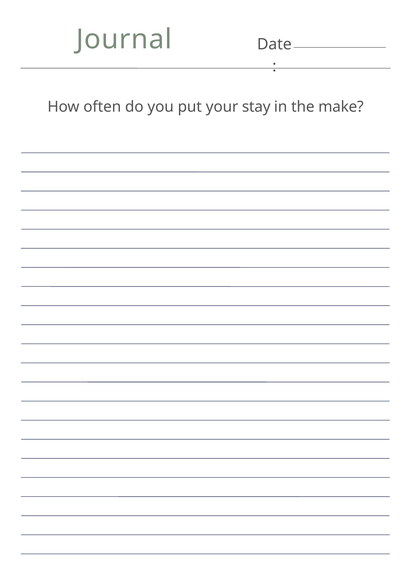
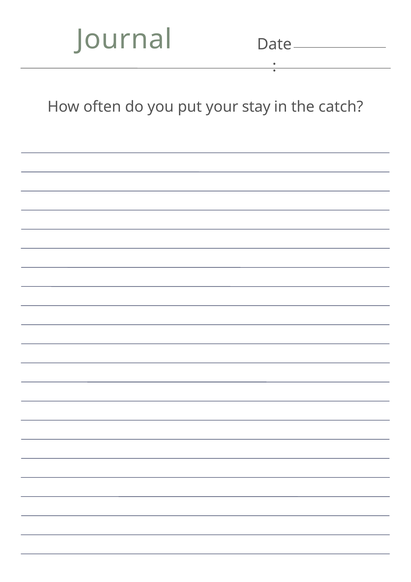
make: make -> catch
